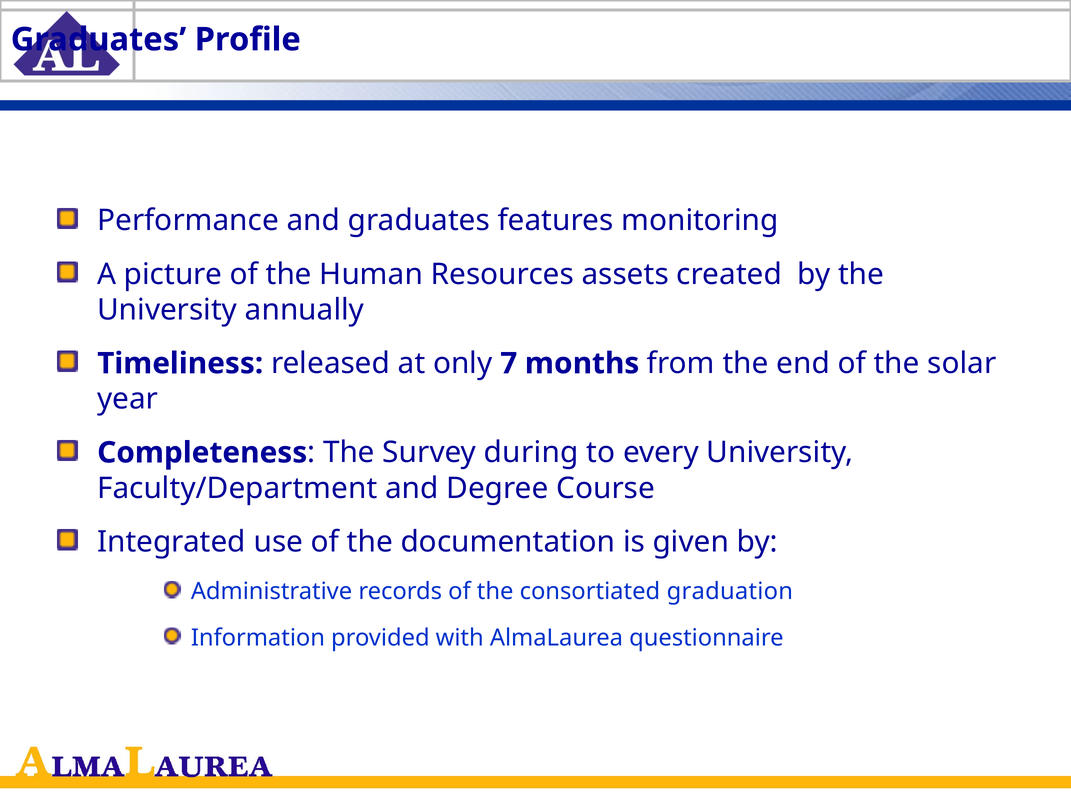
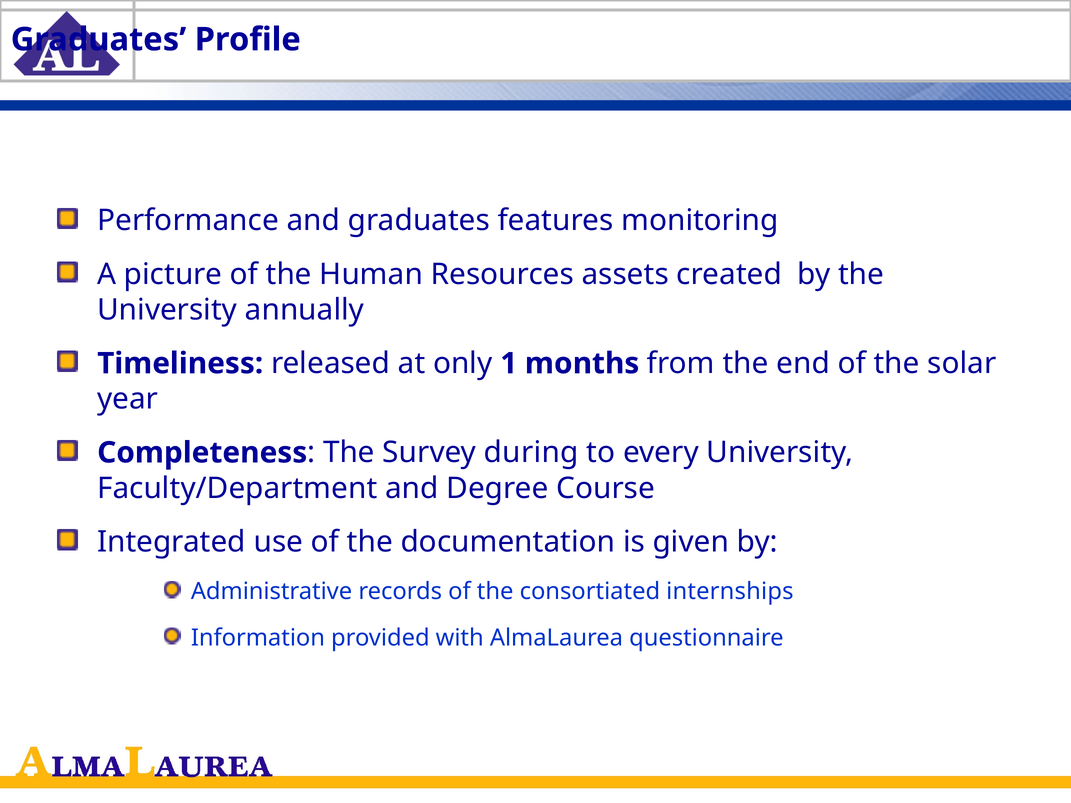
7: 7 -> 1
graduation: graduation -> internships
